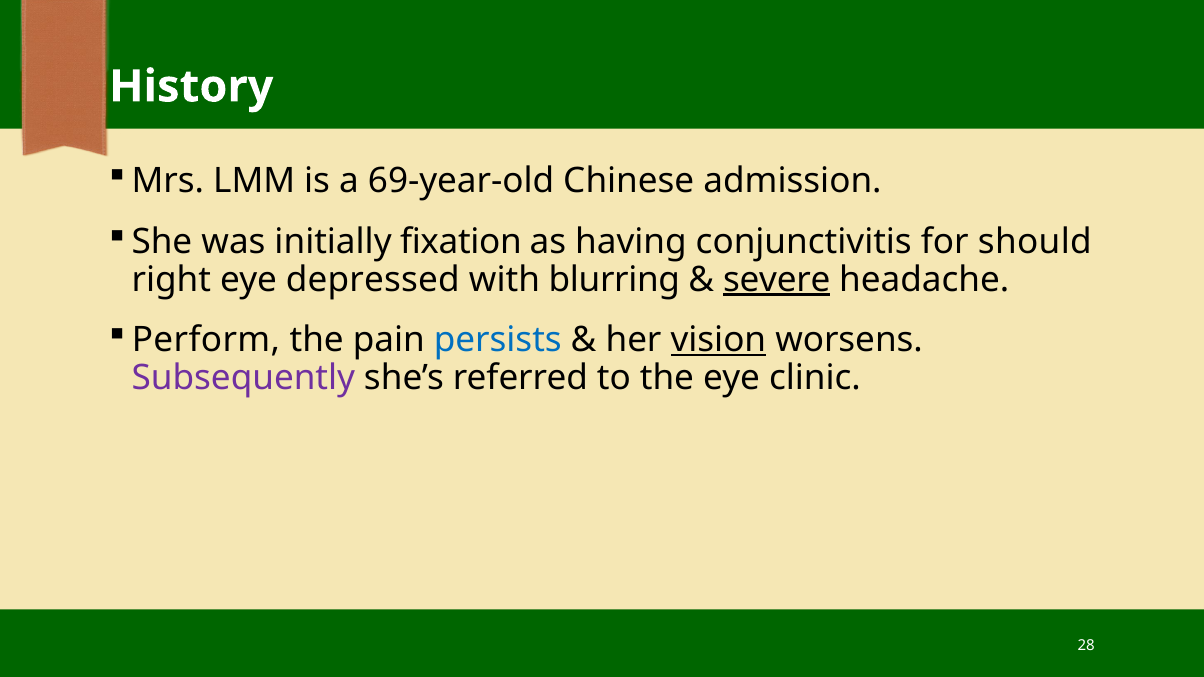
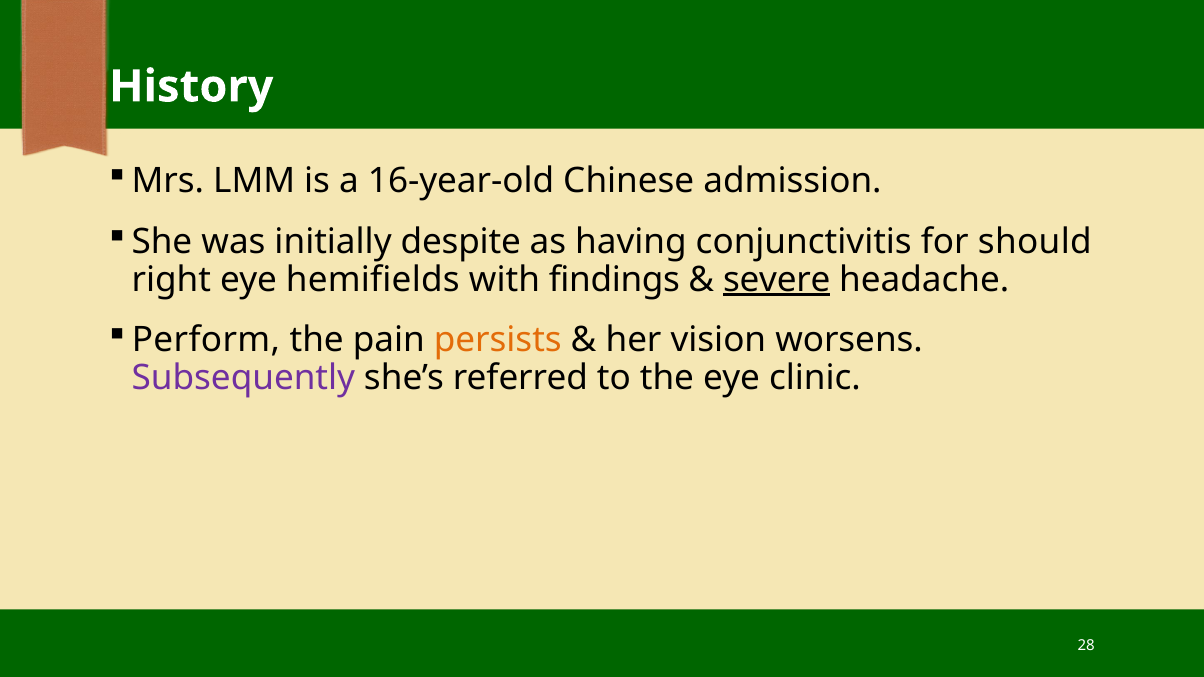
69-year-old: 69-year-old -> 16-year-old
fixation: fixation -> despite
depressed: depressed -> hemifields
blurring: blurring -> findings
persists colour: blue -> orange
vision underline: present -> none
